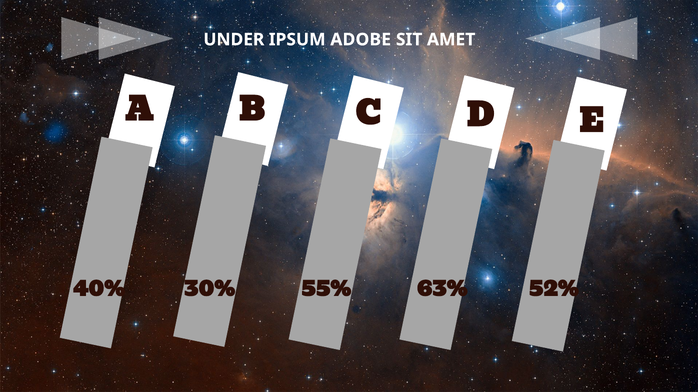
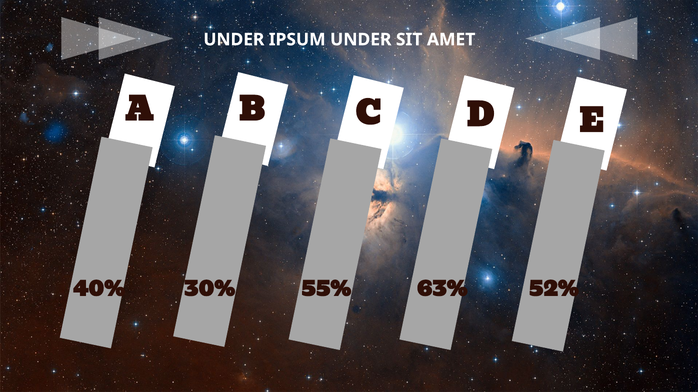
IPSUM ADOBE: ADOBE -> UNDER
